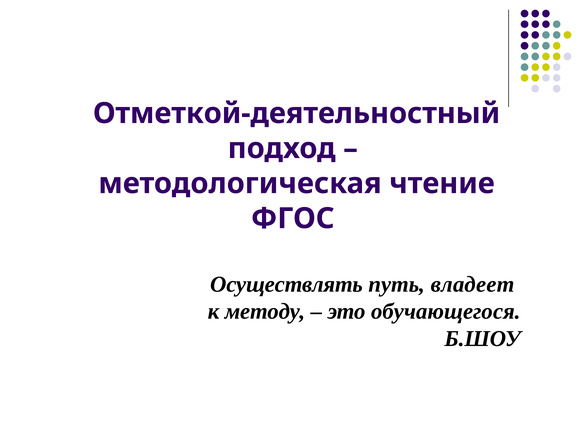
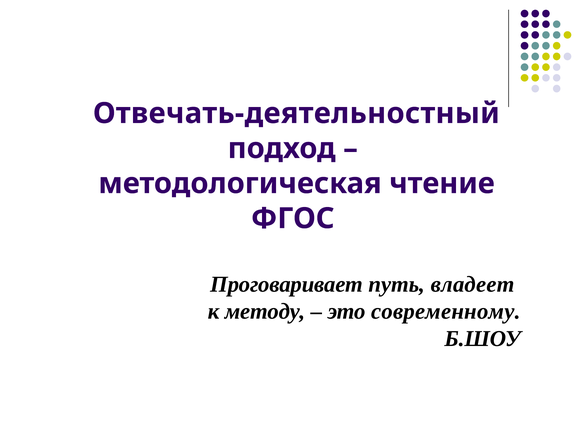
Отметкой-деятельностный: Отметкой-деятельностный -> Отвечать-деятельностный
Осуществлять: Осуществлять -> Проговаривает
обучающегося: обучающегося -> cовременному
